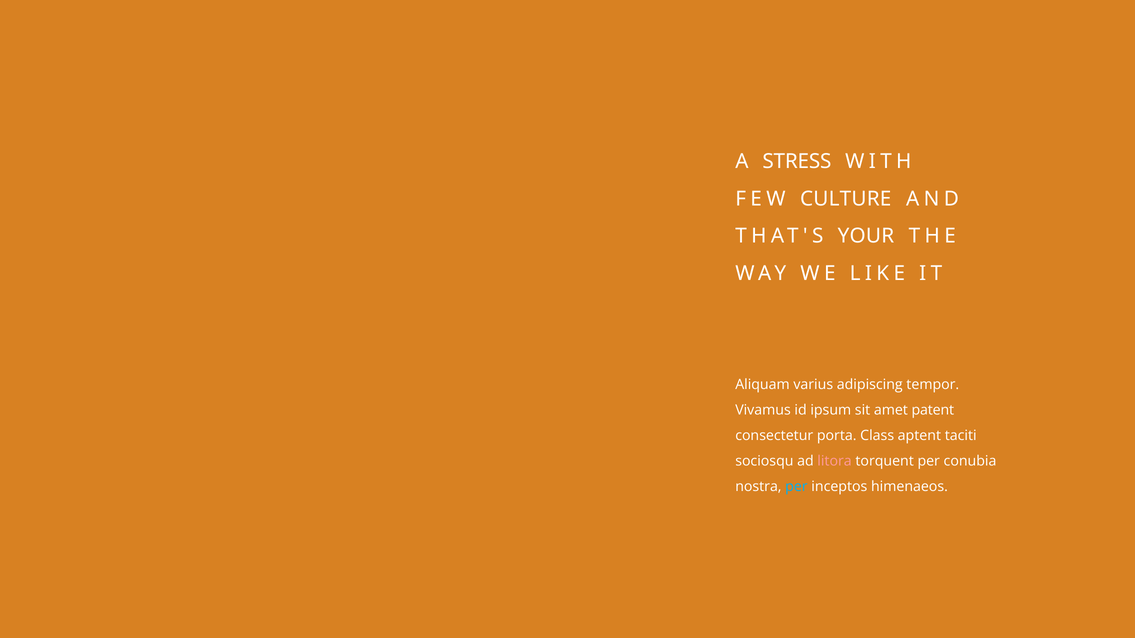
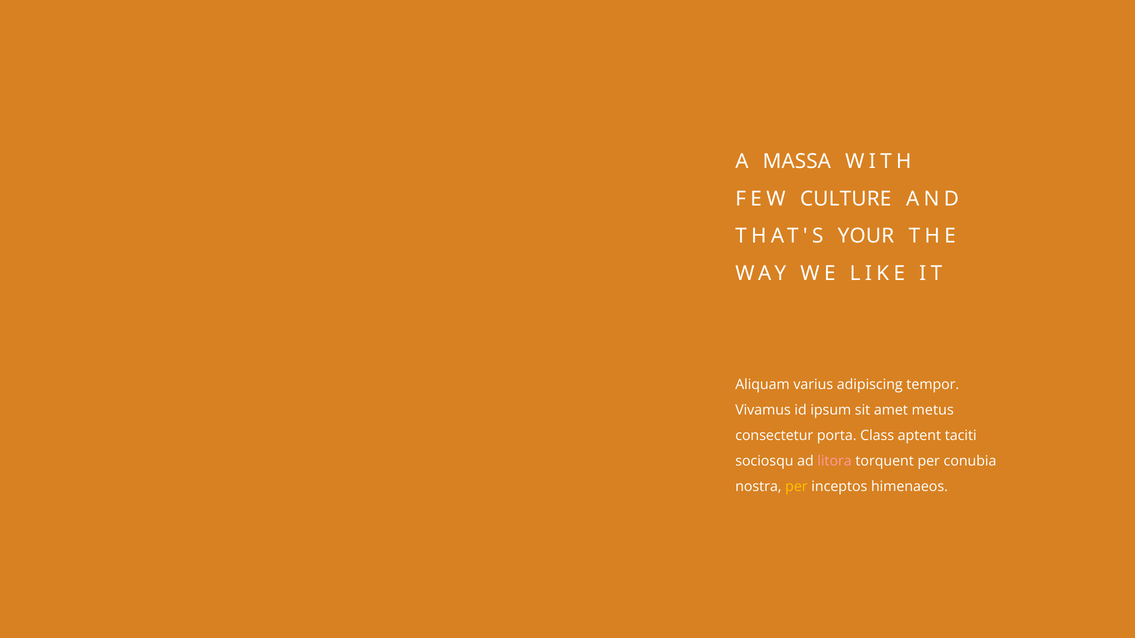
STRESS: STRESS -> MASSA
patent: patent -> metus
per at (796, 487) colour: light blue -> yellow
